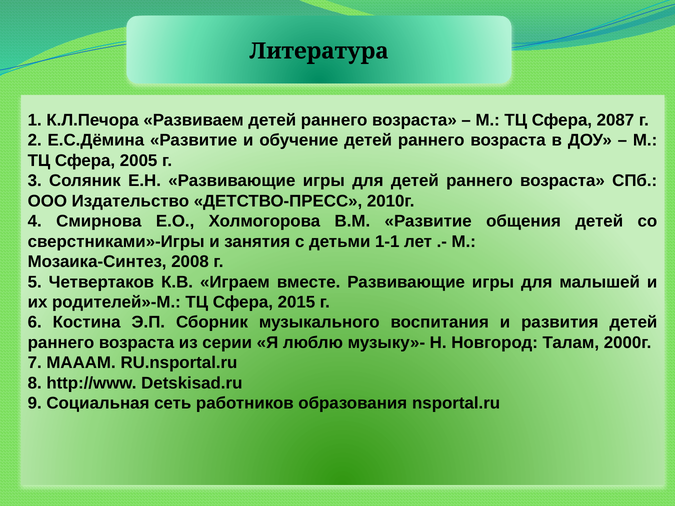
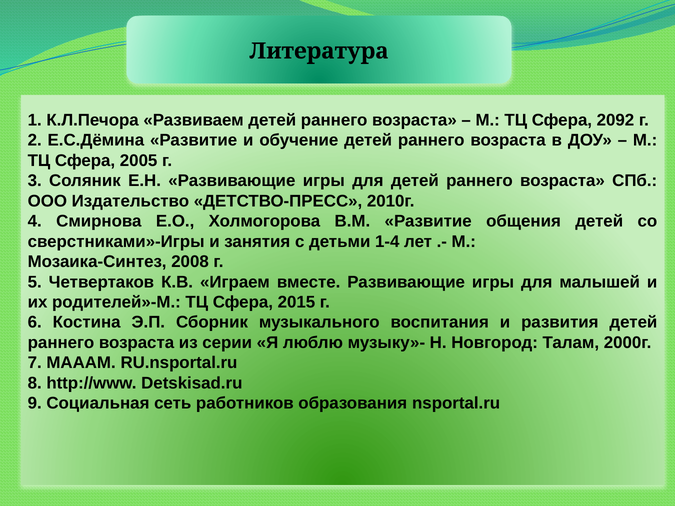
2087: 2087 -> 2092
1-1: 1-1 -> 1-4
